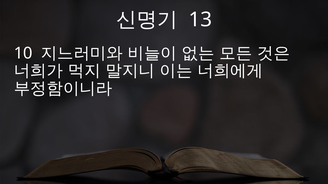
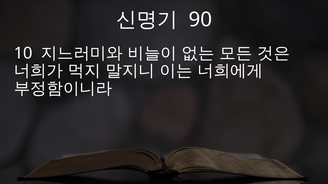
13: 13 -> 90
